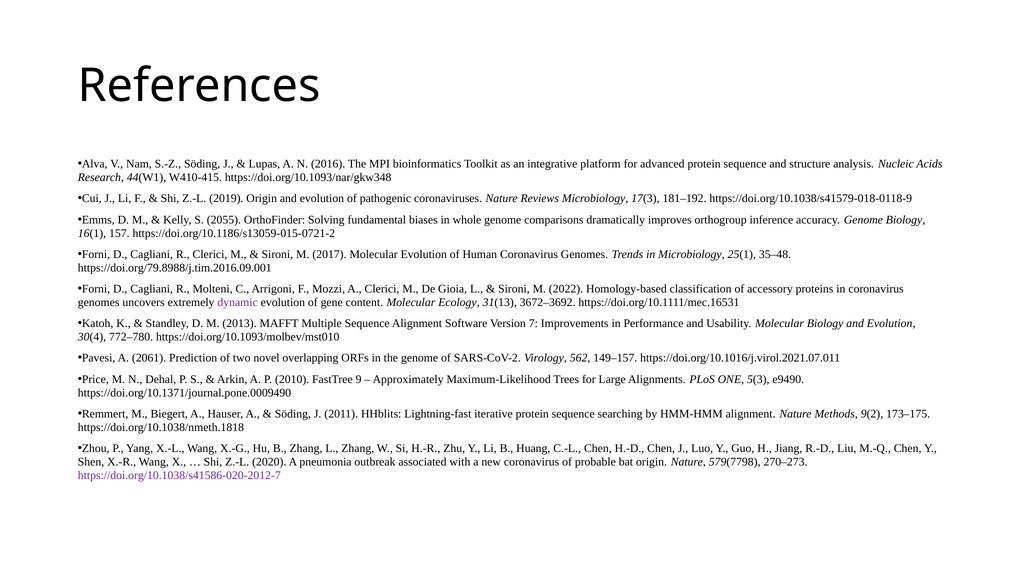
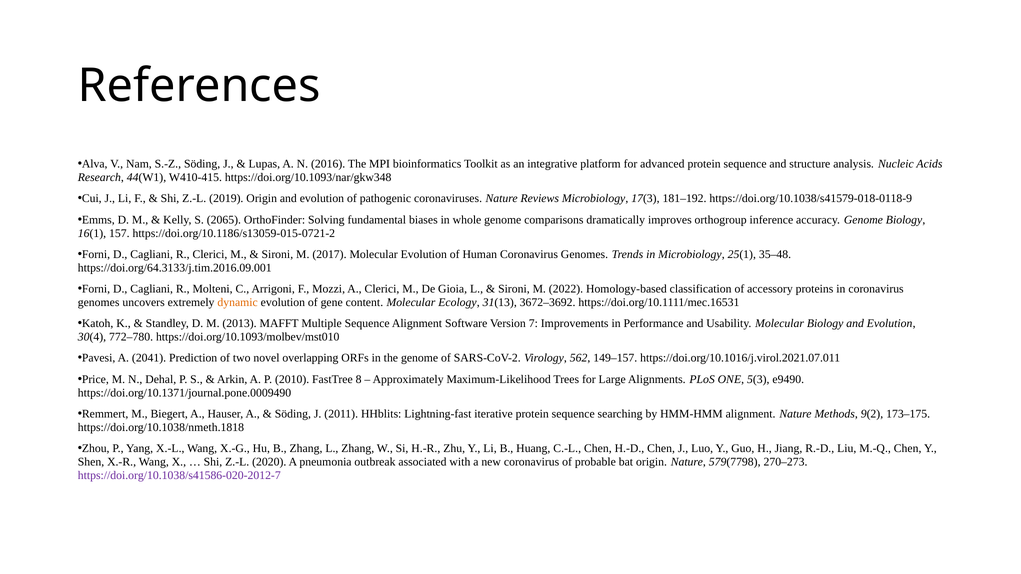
2055: 2055 -> 2065
https://doi.org/79.8988/j.tim.2016.09.001: https://doi.org/79.8988/j.tim.2016.09.001 -> https://doi.org/64.3133/j.tim.2016.09.001
dynamic colour: purple -> orange
2061: 2061 -> 2041
9: 9 -> 8
